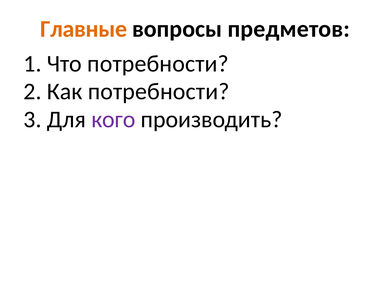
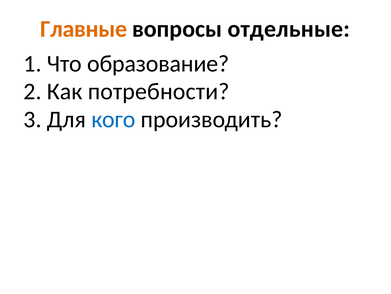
предметов: предметов -> отдельные
Что потребности: потребности -> образование
кого colour: purple -> blue
